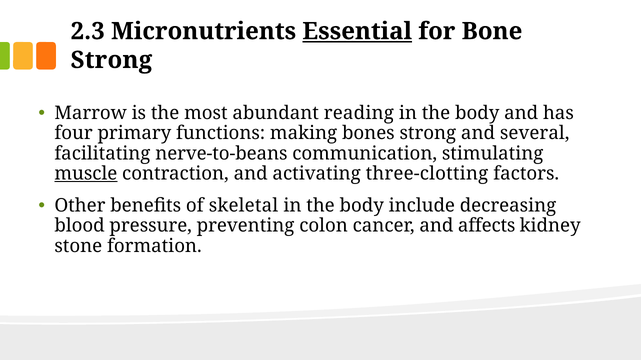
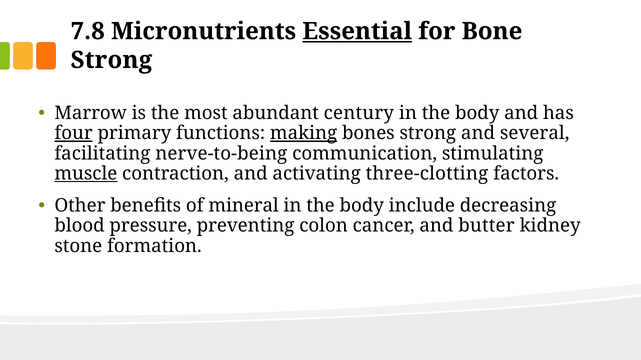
2.3: 2.3 -> 7.8
reading: reading -> century
four underline: none -> present
making underline: none -> present
nerve-to-beans: nerve-to-beans -> nerve-to-being
skeletal: skeletal -> mineral
affects: affects -> butter
